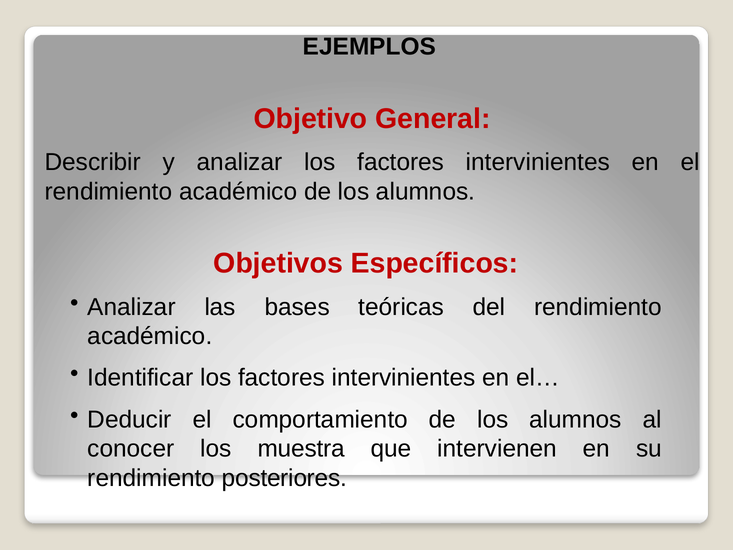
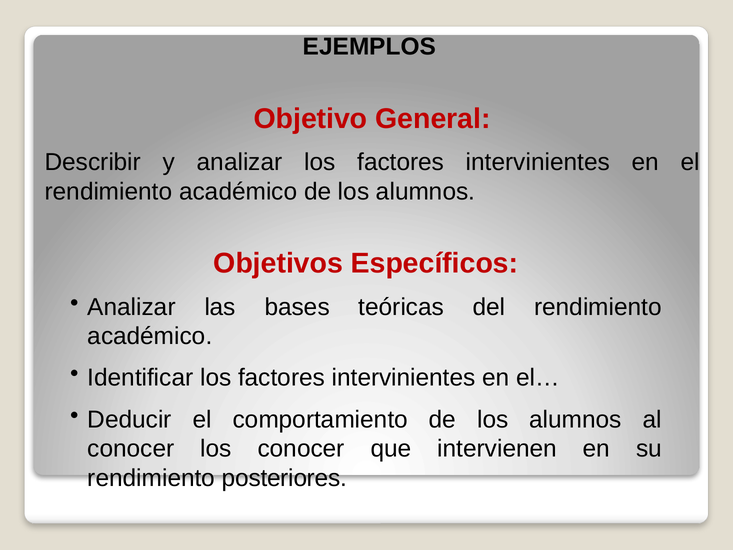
los muestra: muestra -> conocer
